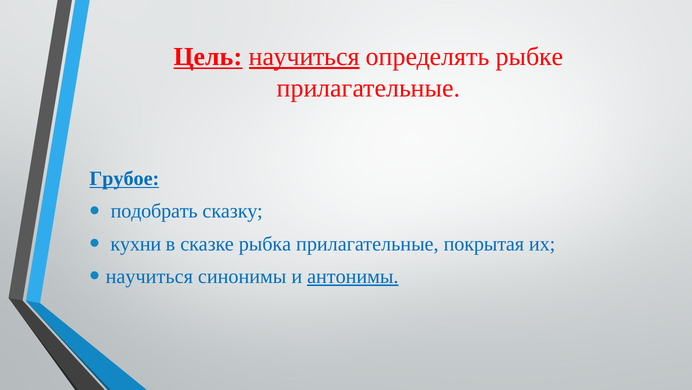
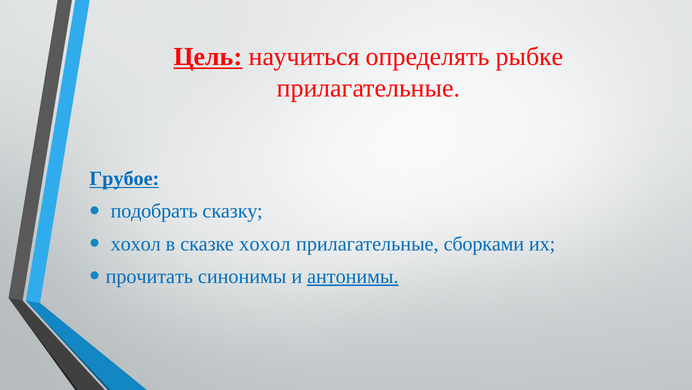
научиться at (304, 57) underline: present -> none
кухни at (136, 243): кухни -> хохол
сказке рыбка: рыбка -> хохол
покрытая: покрытая -> сборками
научиться at (149, 276): научиться -> прочитать
